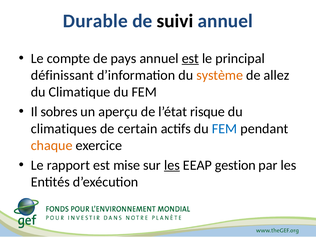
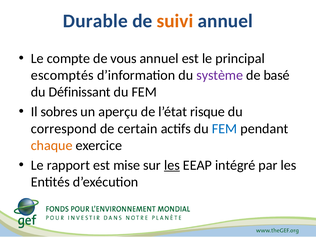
suivi colour: black -> orange
pays: pays -> vous
est at (190, 58) underline: present -> none
définissant: définissant -> escomptés
système colour: orange -> purple
allez: allez -> basé
Climatique: Climatique -> Définissant
climatiques: climatiques -> correspond
gestion: gestion -> intégré
